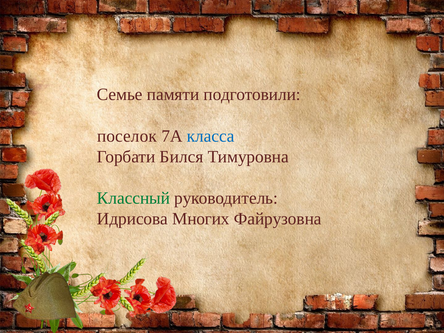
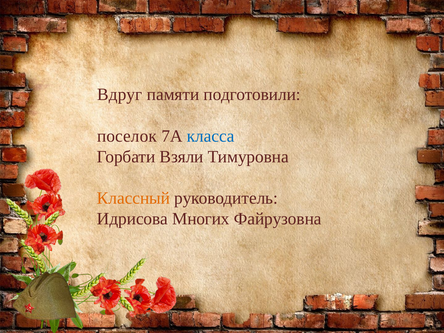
Семье: Семье -> Вдруг
Бился: Бился -> Взяли
Классный colour: green -> orange
